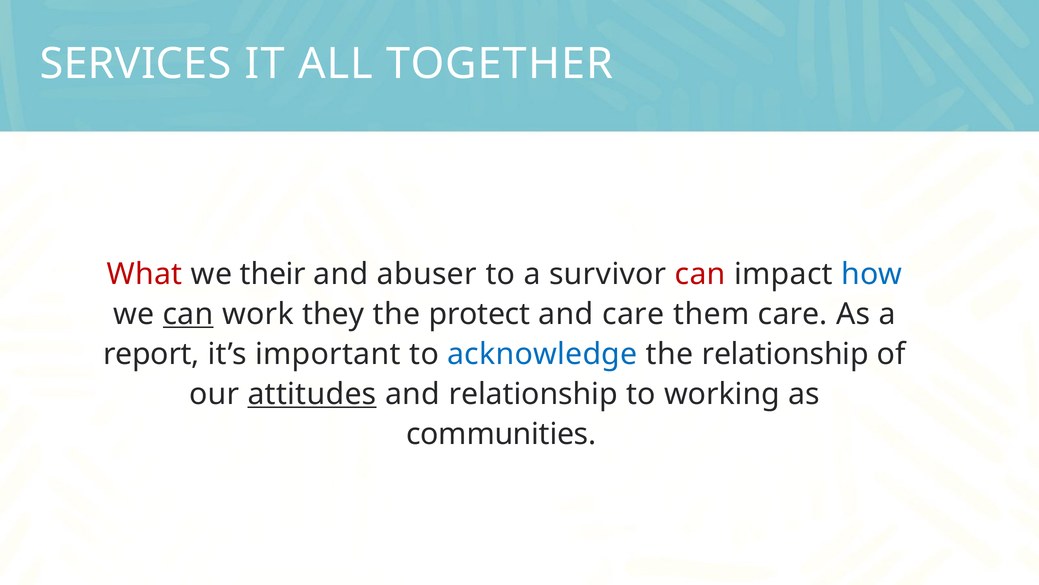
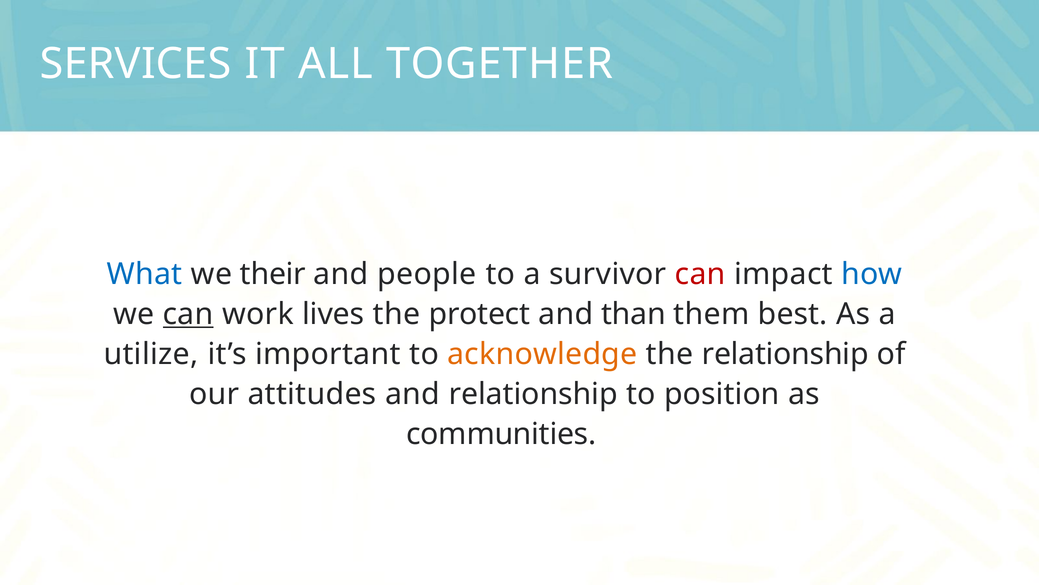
What colour: red -> blue
abuser: abuser -> people
they: they -> lives
and care: care -> than
them care: care -> best
report: report -> utilize
acknowledge colour: blue -> orange
attitudes underline: present -> none
working: working -> position
